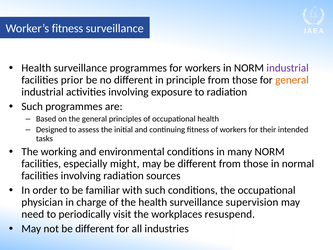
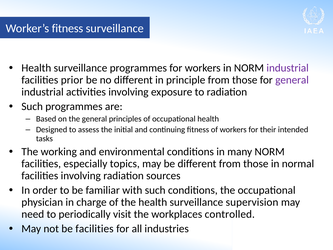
general at (292, 80) colour: orange -> purple
might: might -> topics
resuspend: resuspend -> controlled
not be different: different -> facilities
